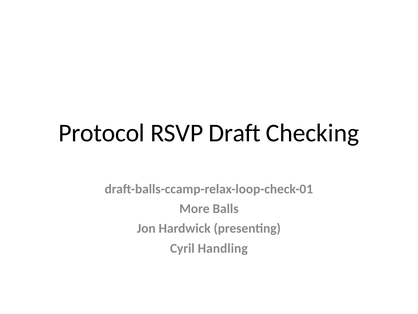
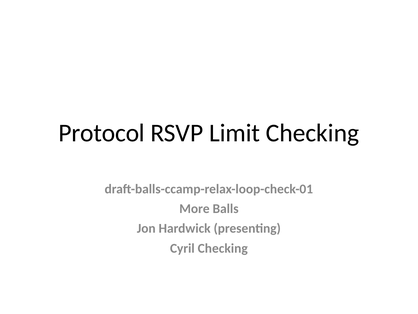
Draft: Draft -> Limit
Cyril Handling: Handling -> Checking
